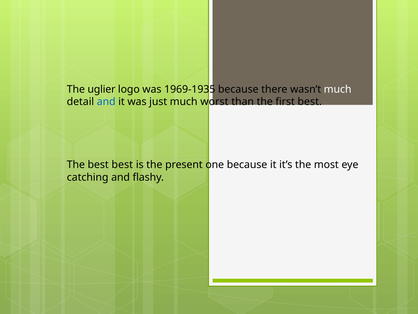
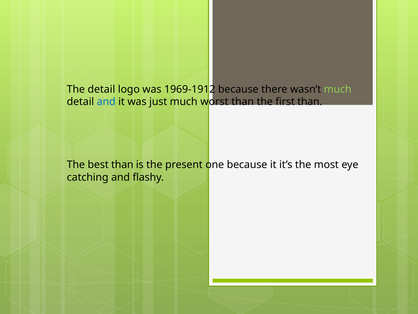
The uglier: uglier -> detail
1969-1935: 1969-1935 -> 1969-1912
much at (338, 89) colour: white -> light green
first best: best -> than
best best: best -> than
